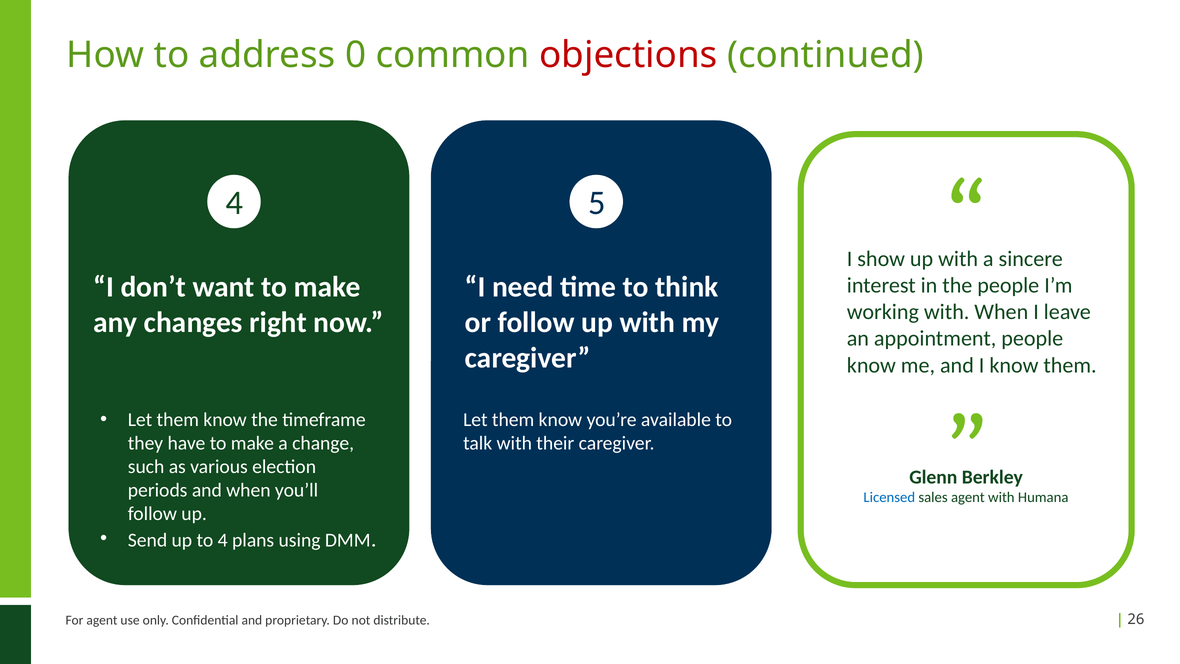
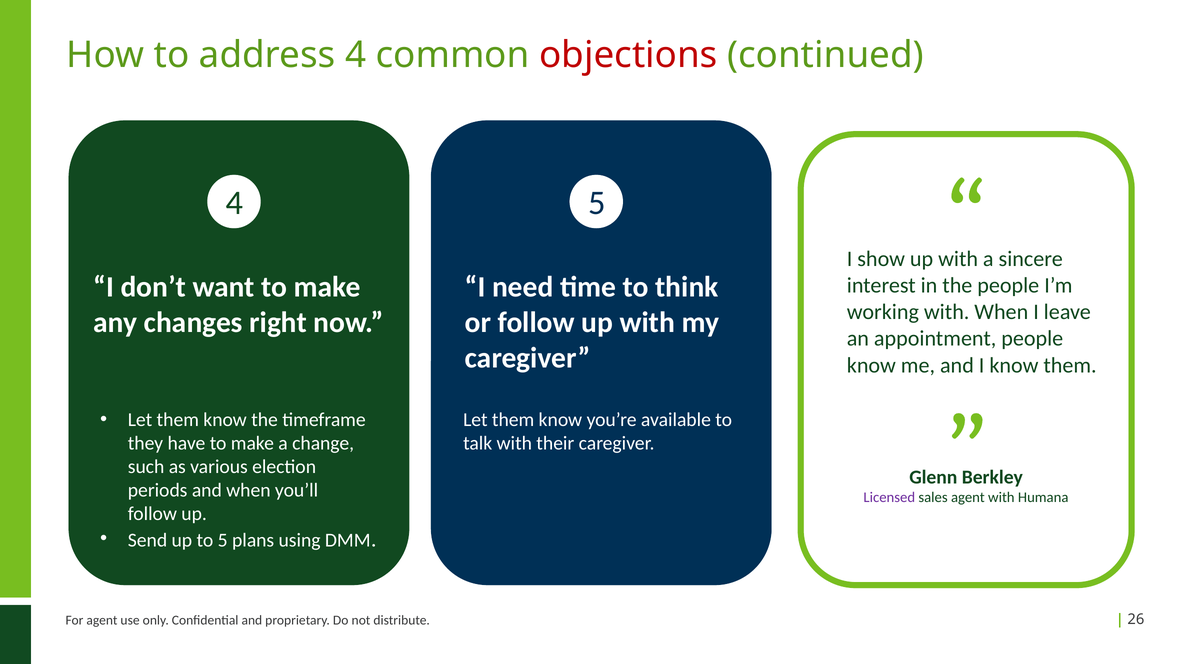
address 0: 0 -> 4
Licensed colour: blue -> purple
to 4: 4 -> 5
